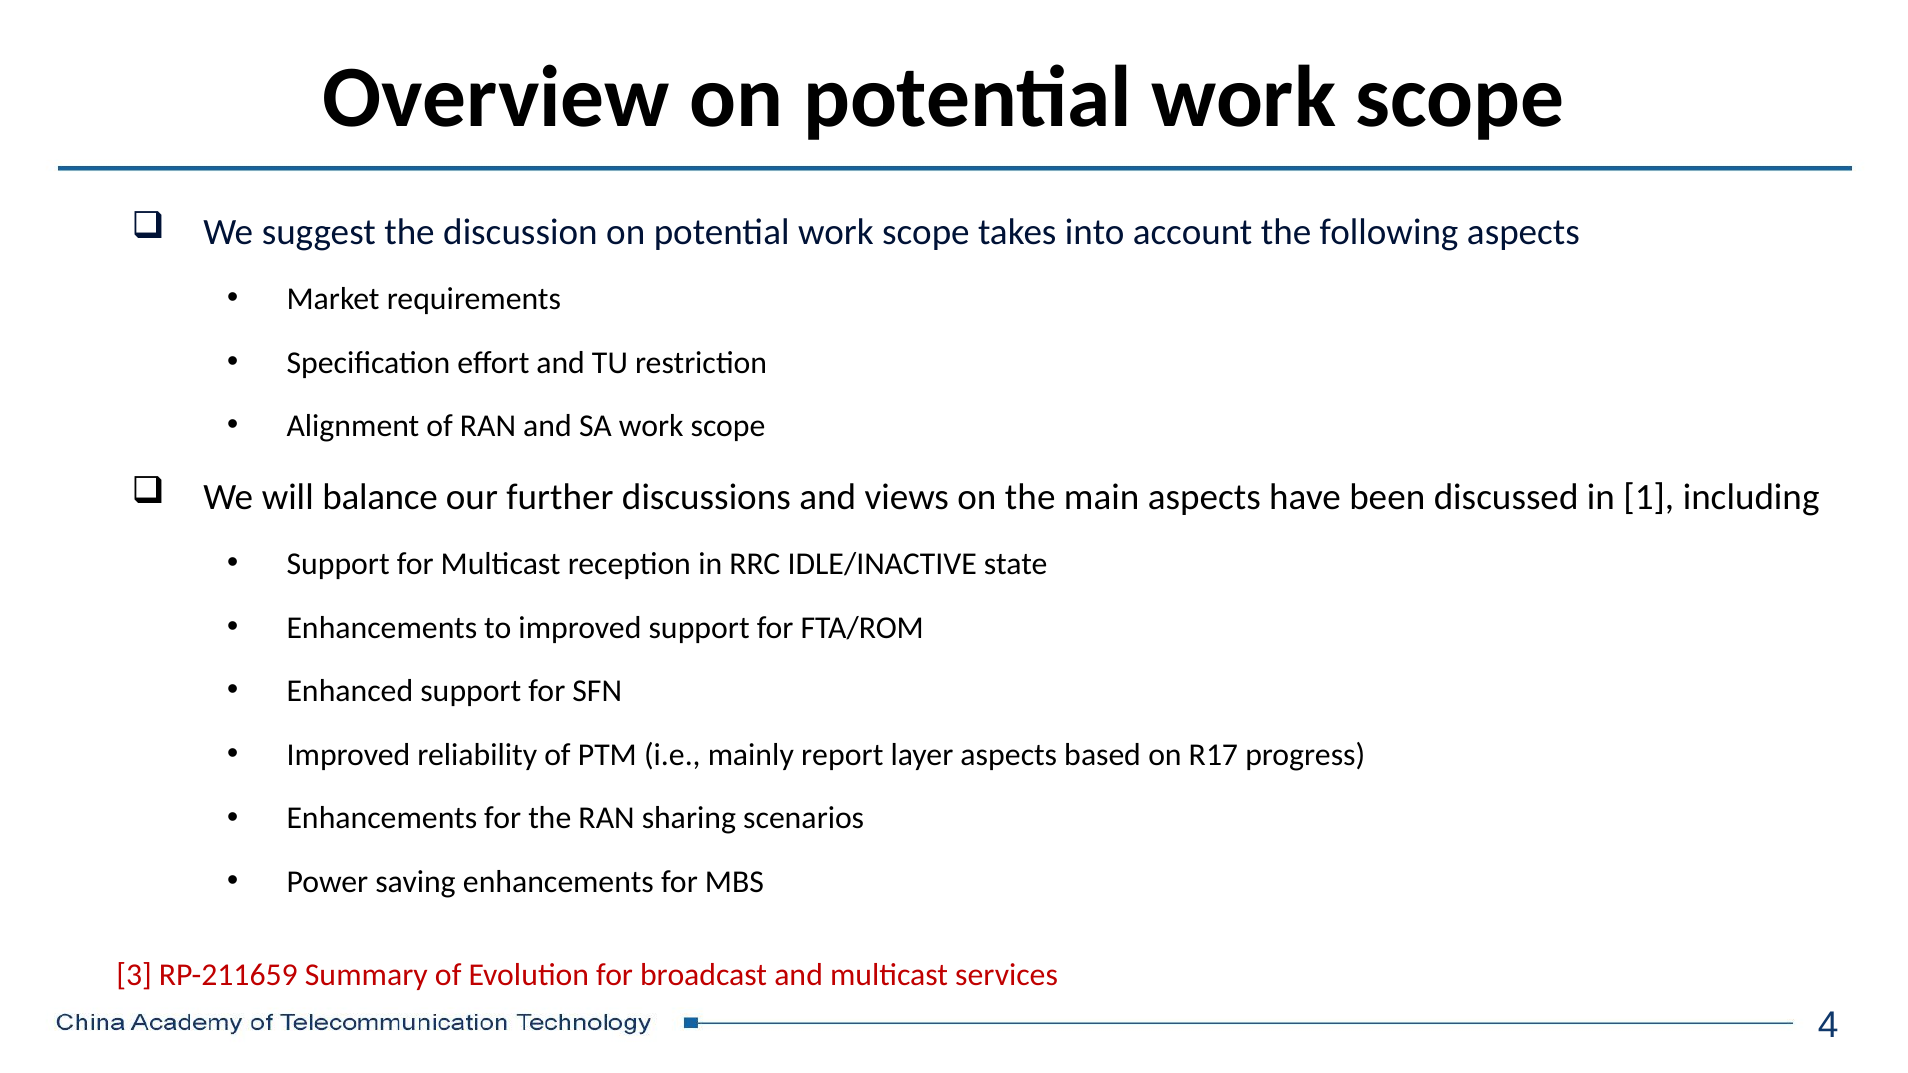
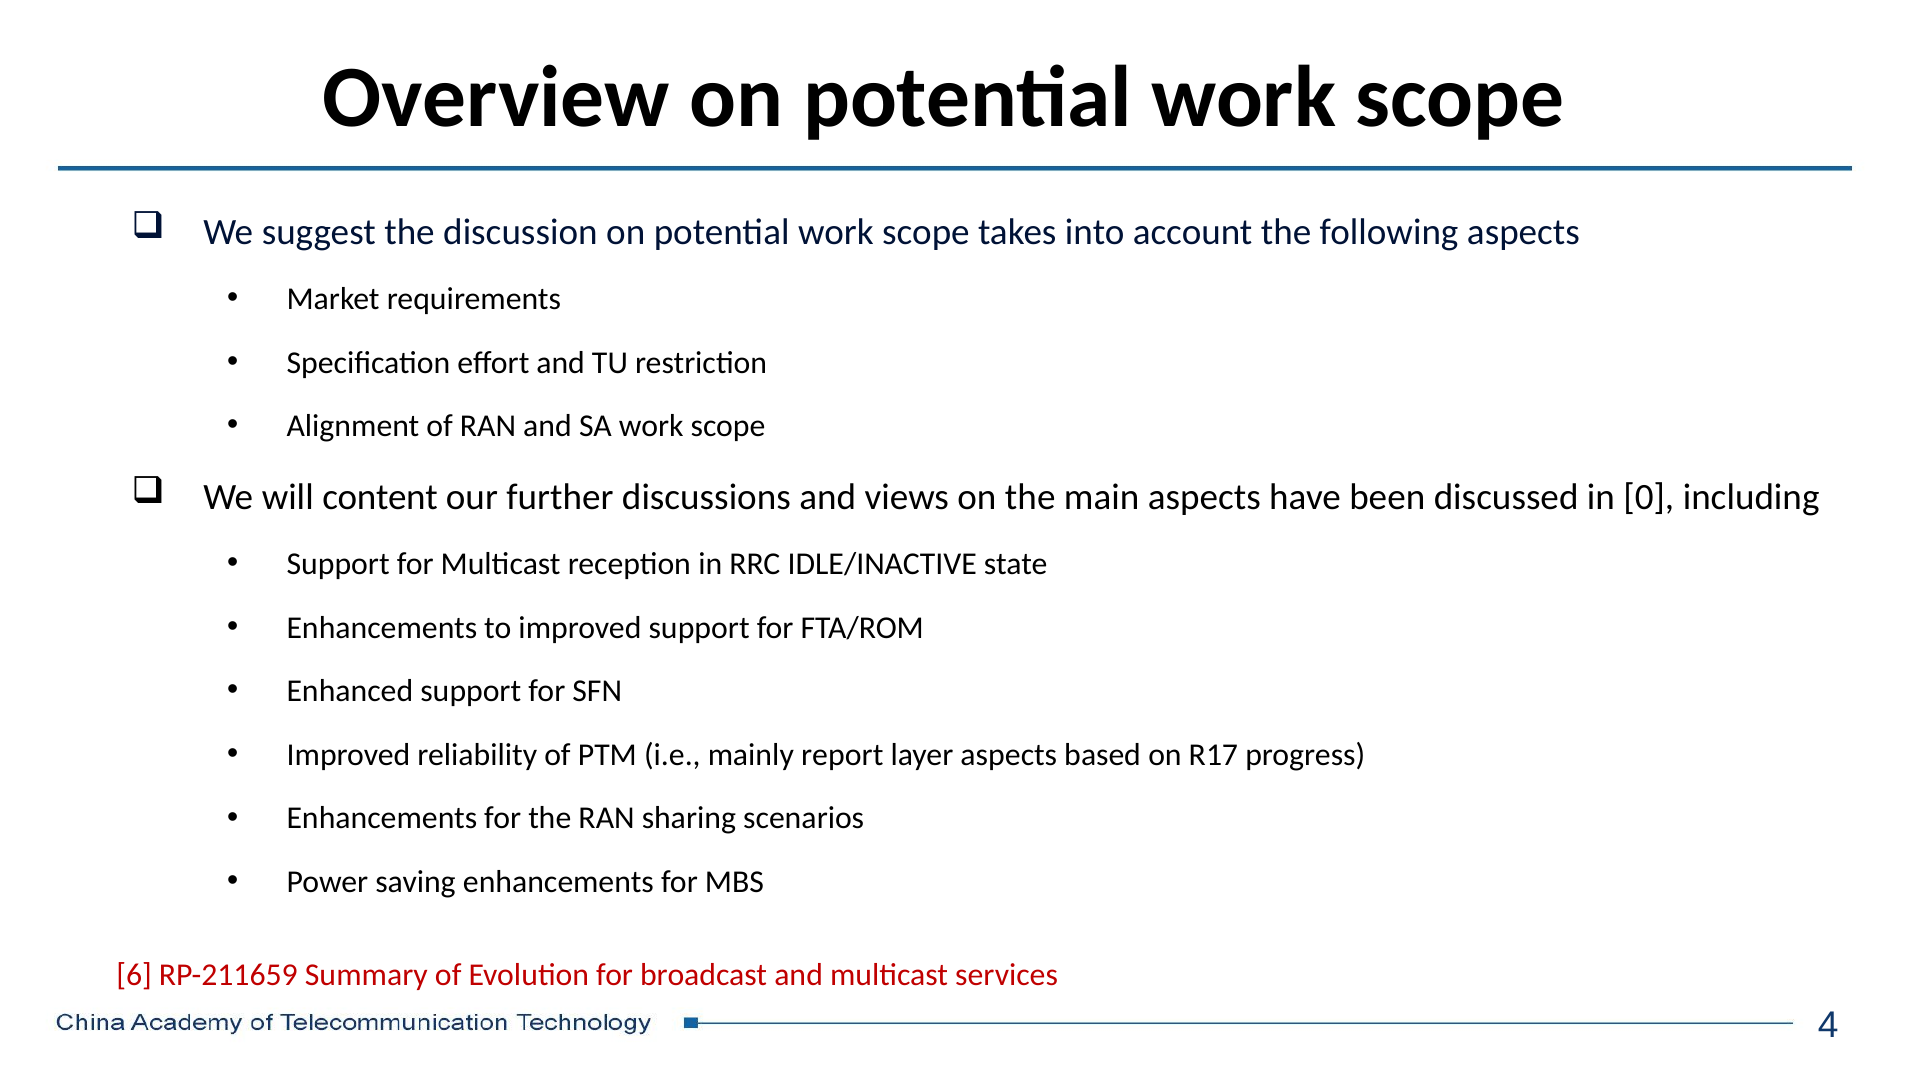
balance: balance -> content
1: 1 -> 0
3: 3 -> 6
